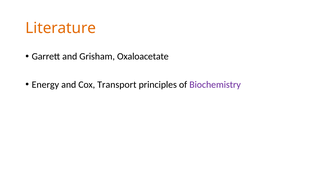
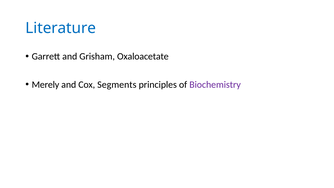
Literature colour: orange -> blue
Energy: Energy -> Merely
Transport: Transport -> Segments
